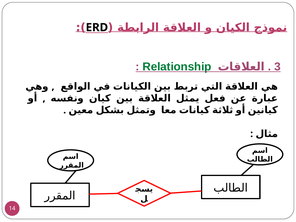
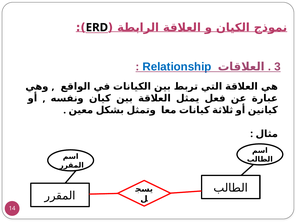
Relationship colour: green -> blue
